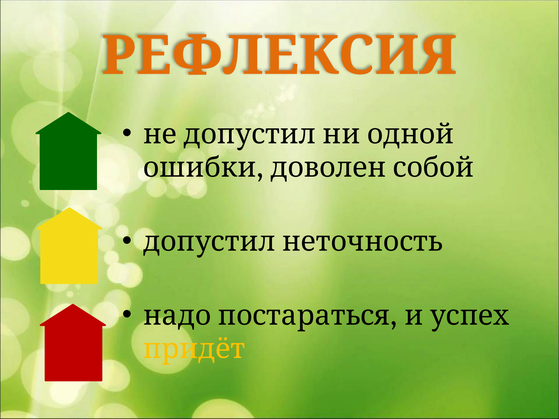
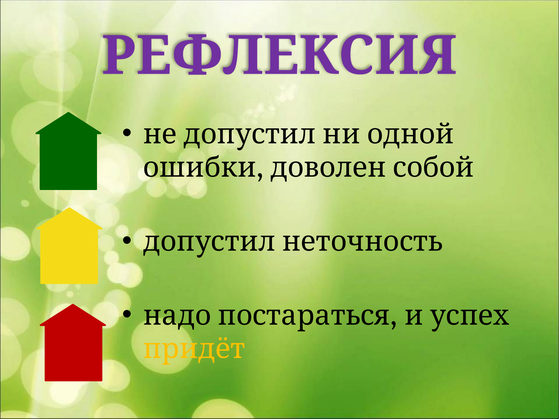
РЕФЛЕКСИЯ colour: orange -> purple
